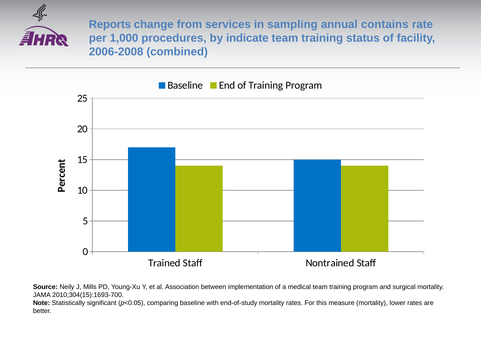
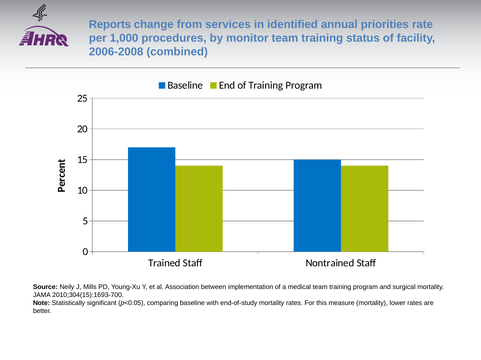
sampling: sampling -> identified
contains: contains -> priorities
indicate: indicate -> monitor
